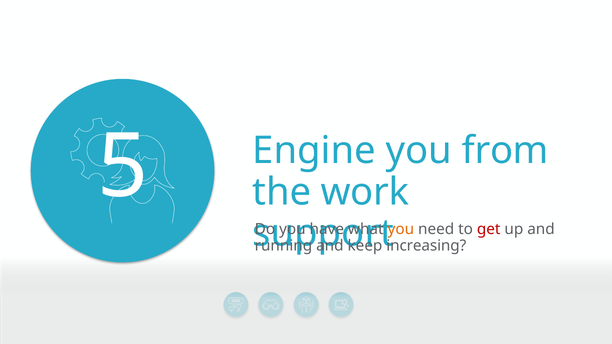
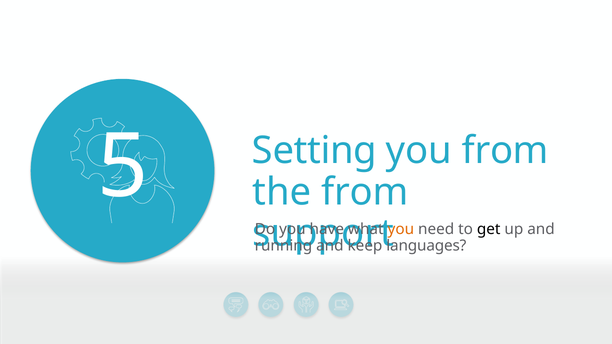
Engine: Engine -> Setting
the work: work -> from
get colour: red -> black
increasing: increasing -> languages
